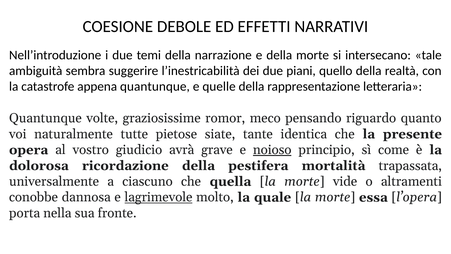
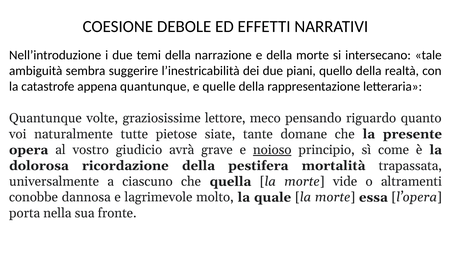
romor: romor -> lettore
identica: identica -> domane
lagrimevole underline: present -> none
